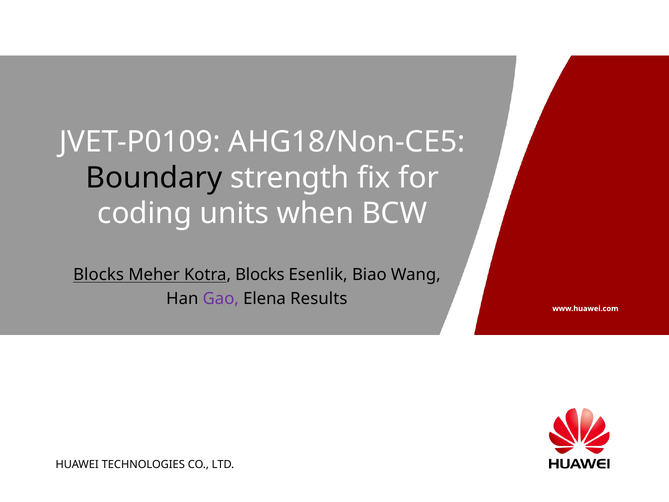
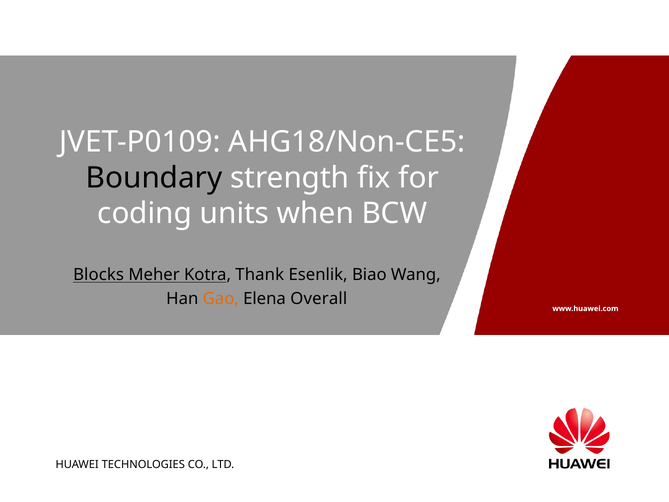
Kotra Blocks: Blocks -> Thank
Gao colour: purple -> orange
Results: Results -> Overall
